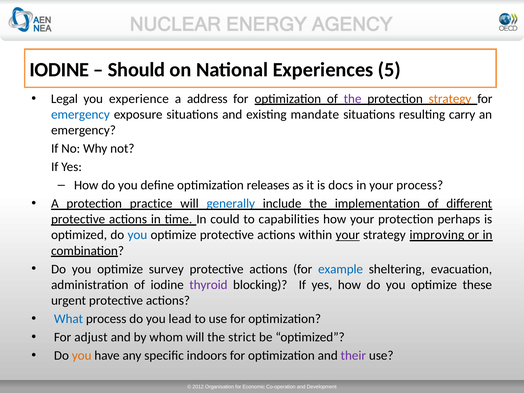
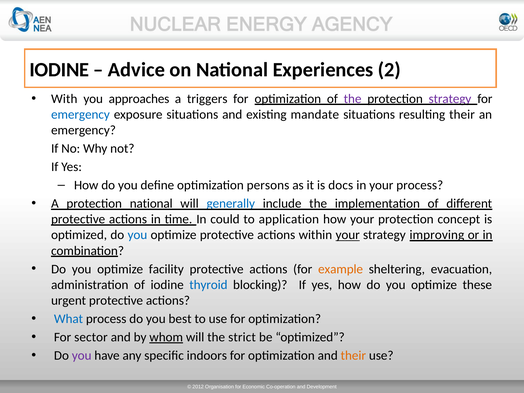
Should: Should -> Advice
5: 5 -> 2
Legal: Legal -> With
experience: experience -> approaches
address: address -> triggers
strategy at (450, 99) colour: orange -> purple
resulting carry: carry -> their
releases: releases -> persons
protection practice: practice -> national
capabilities: capabilities -> application
perhaps: perhaps -> concept
survey: survey -> facility
example colour: blue -> orange
thyroid colour: purple -> blue
lead: lead -> best
adjust: adjust -> sector
whom underline: none -> present
you at (82, 355) colour: orange -> purple
their at (353, 355) colour: purple -> orange
